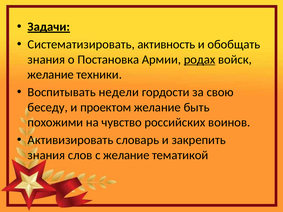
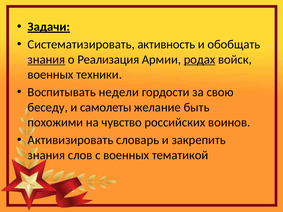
знания at (46, 60) underline: none -> present
Постановка: Постановка -> Реализация
желание at (51, 75): желание -> военных
проектом: проектом -> самолеты
с желание: желание -> военных
